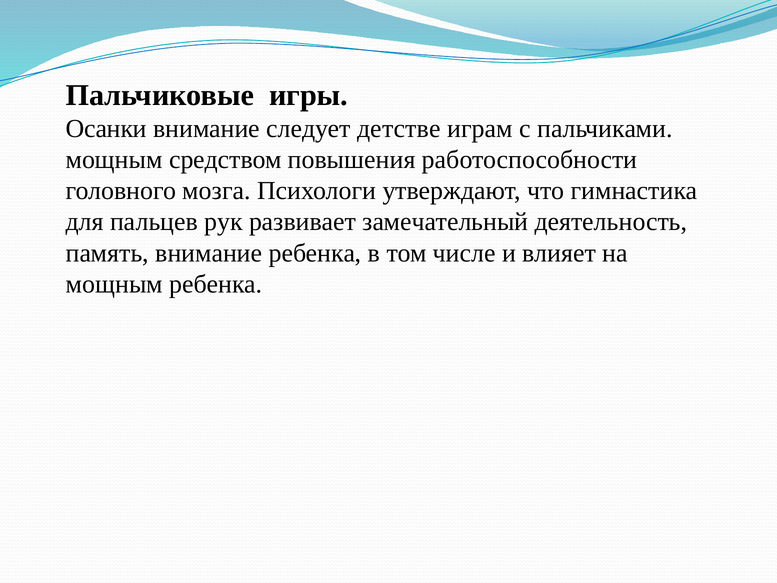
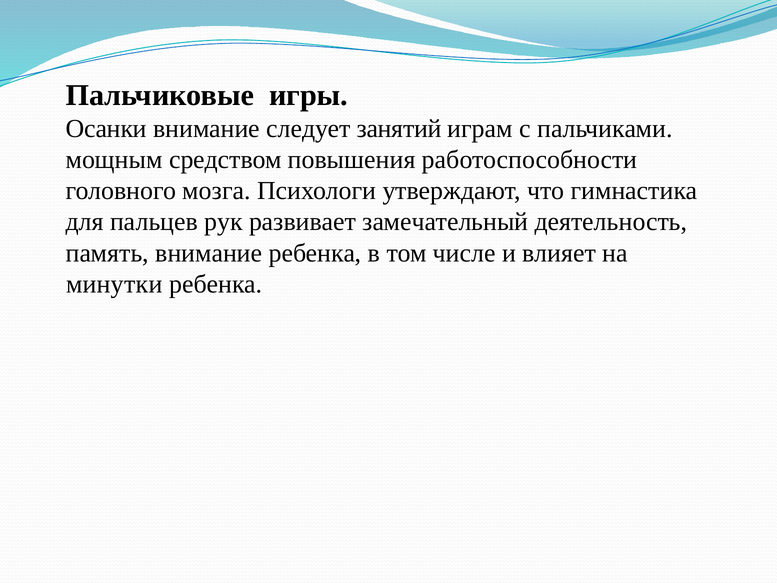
детстве: детстве -> занятий
мощным at (114, 284): мощным -> минутки
